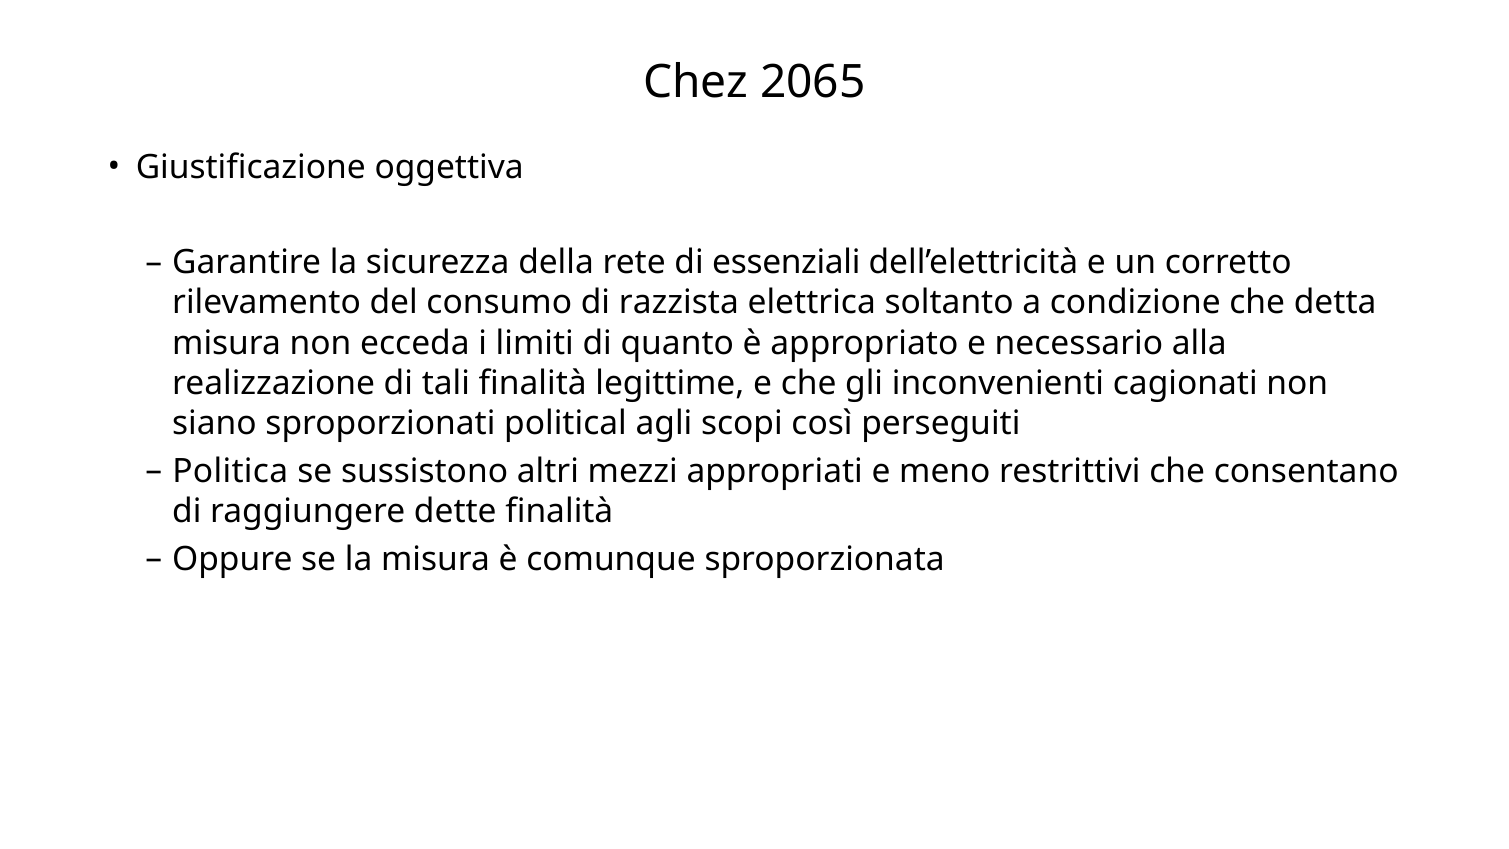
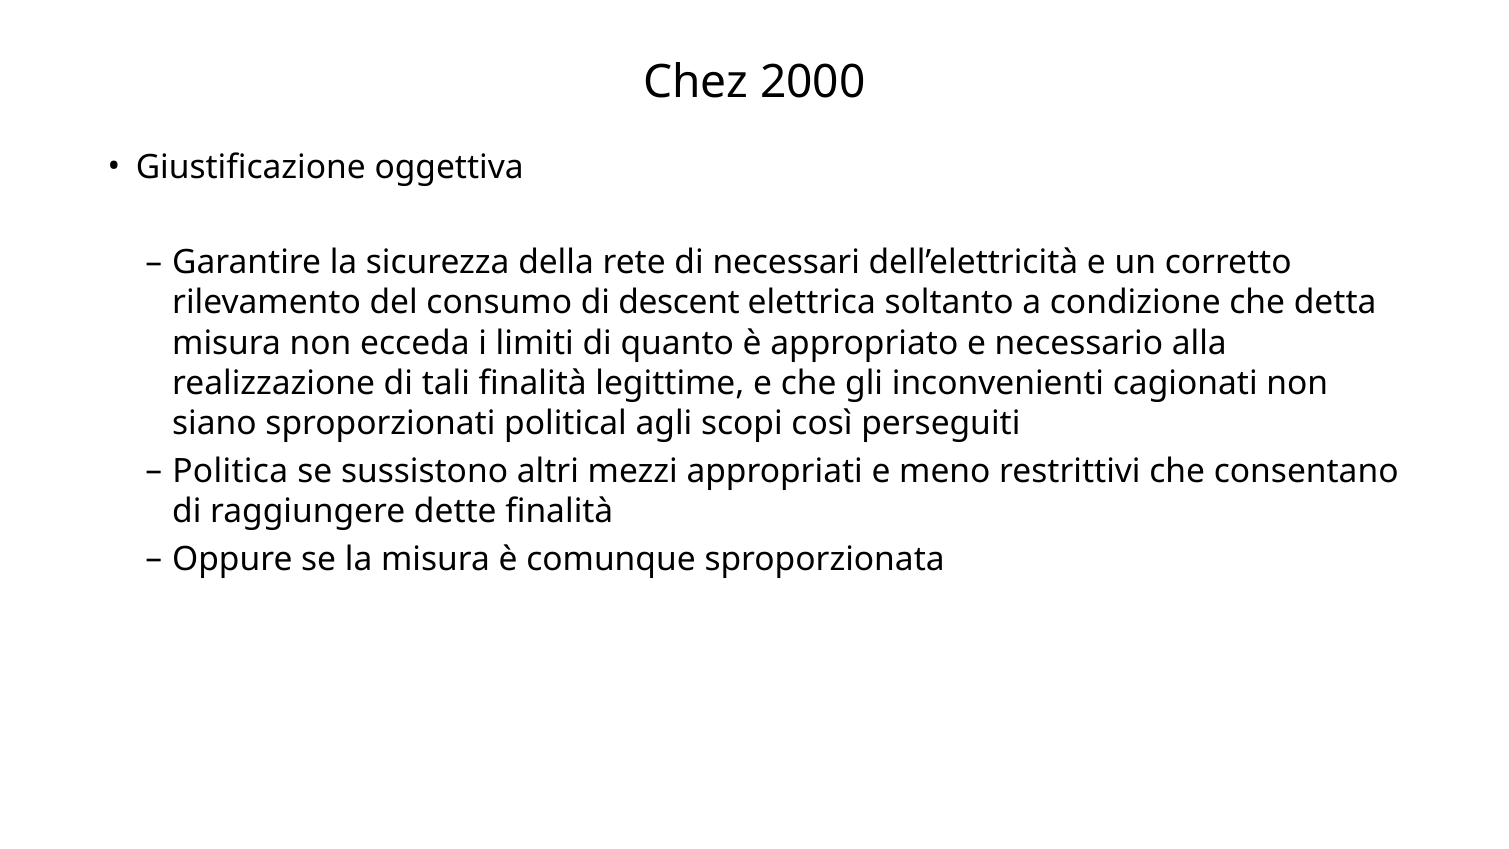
2065: 2065 -> 2000
essenziali: essenziali -> necessari
razzista: razzista -> descent
